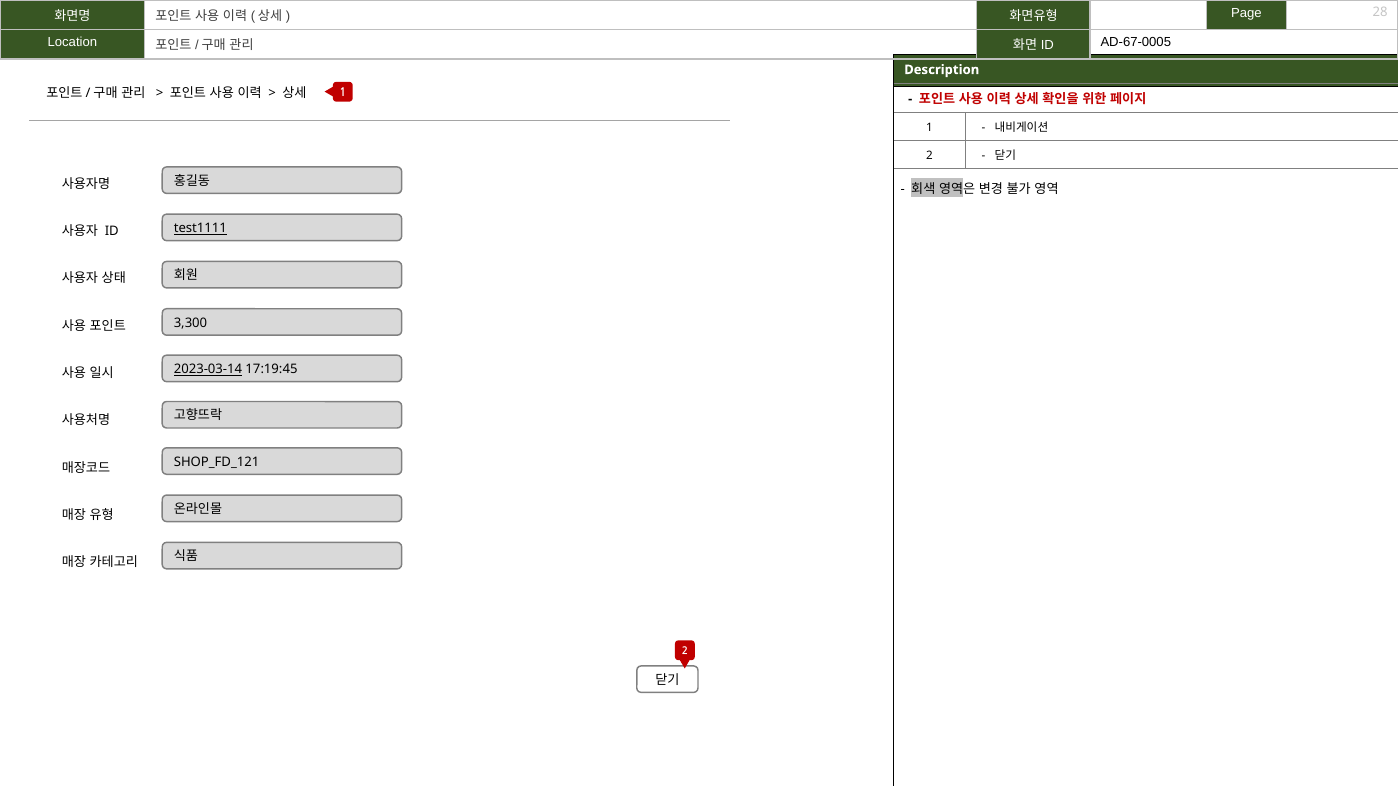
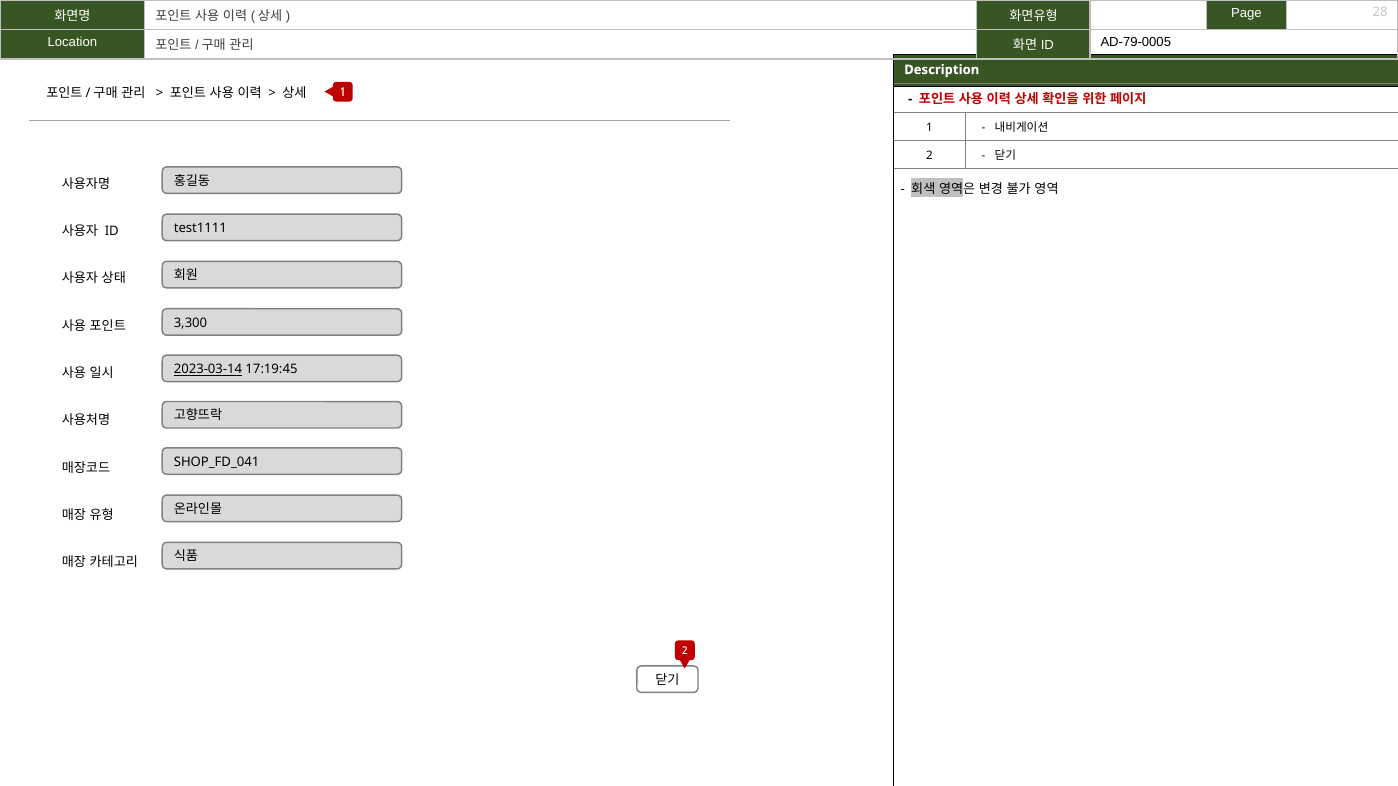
AD-67-0005: AD-67-0005 -> AD-79-0005
test1111 underline: present -> none
SHOP_FD_121: SHOP_FD_121 -> SHOP_FD_041
